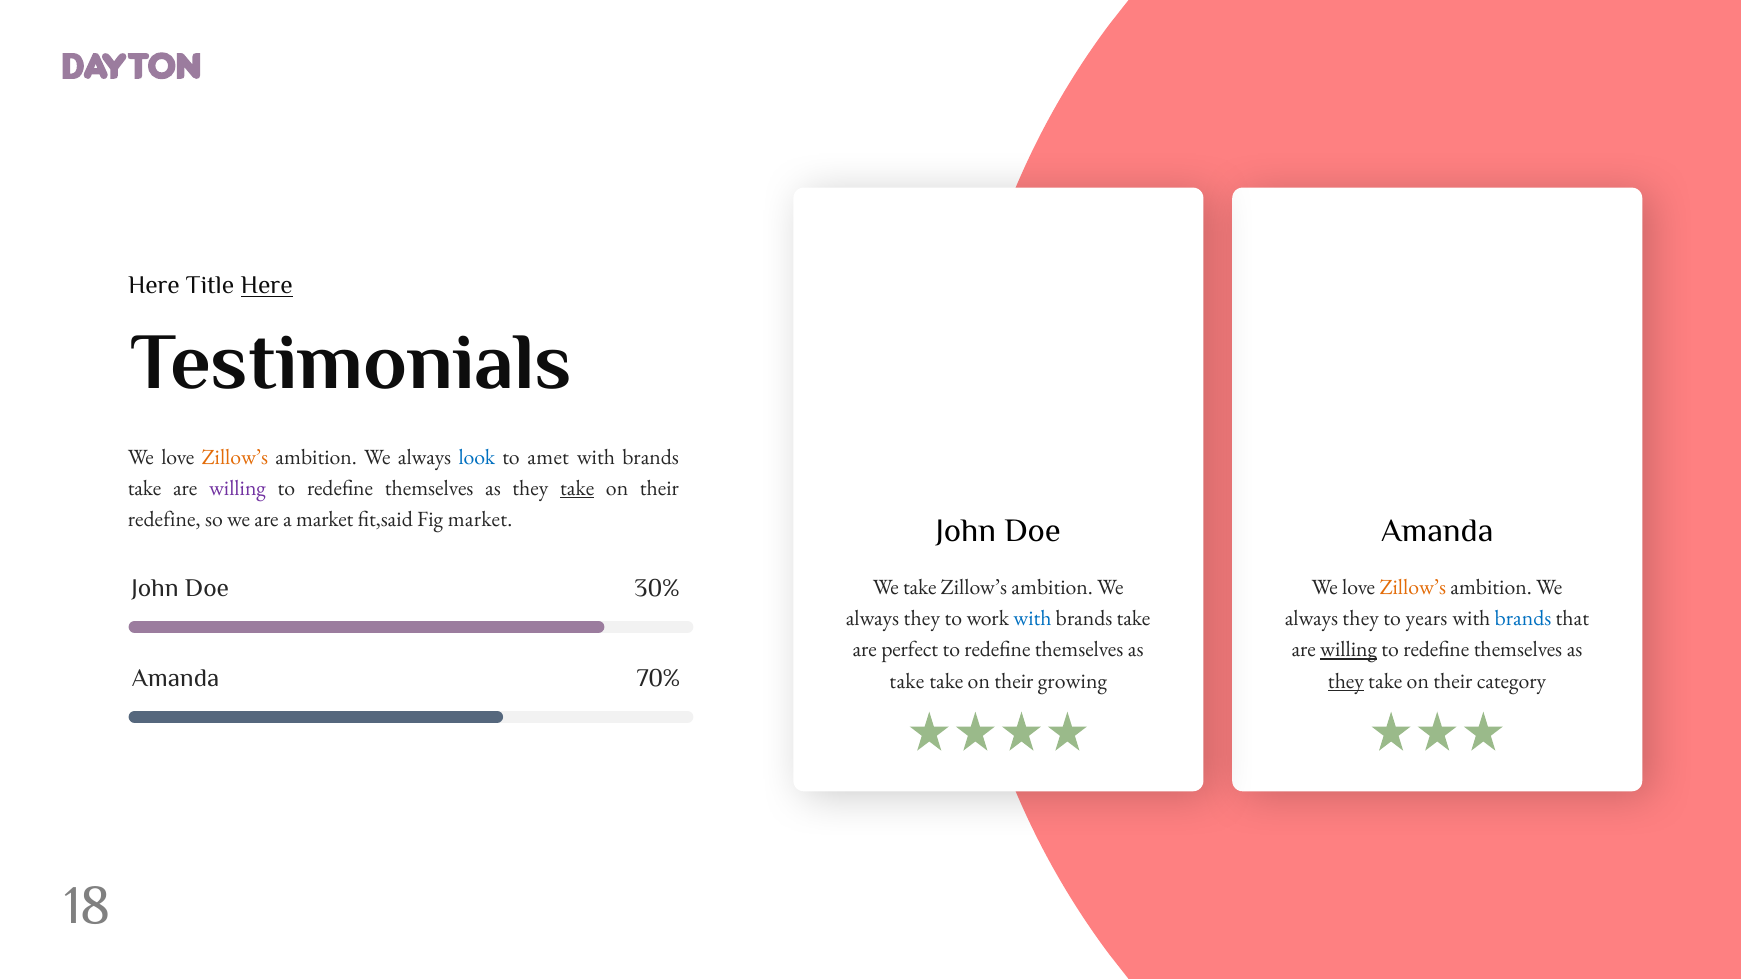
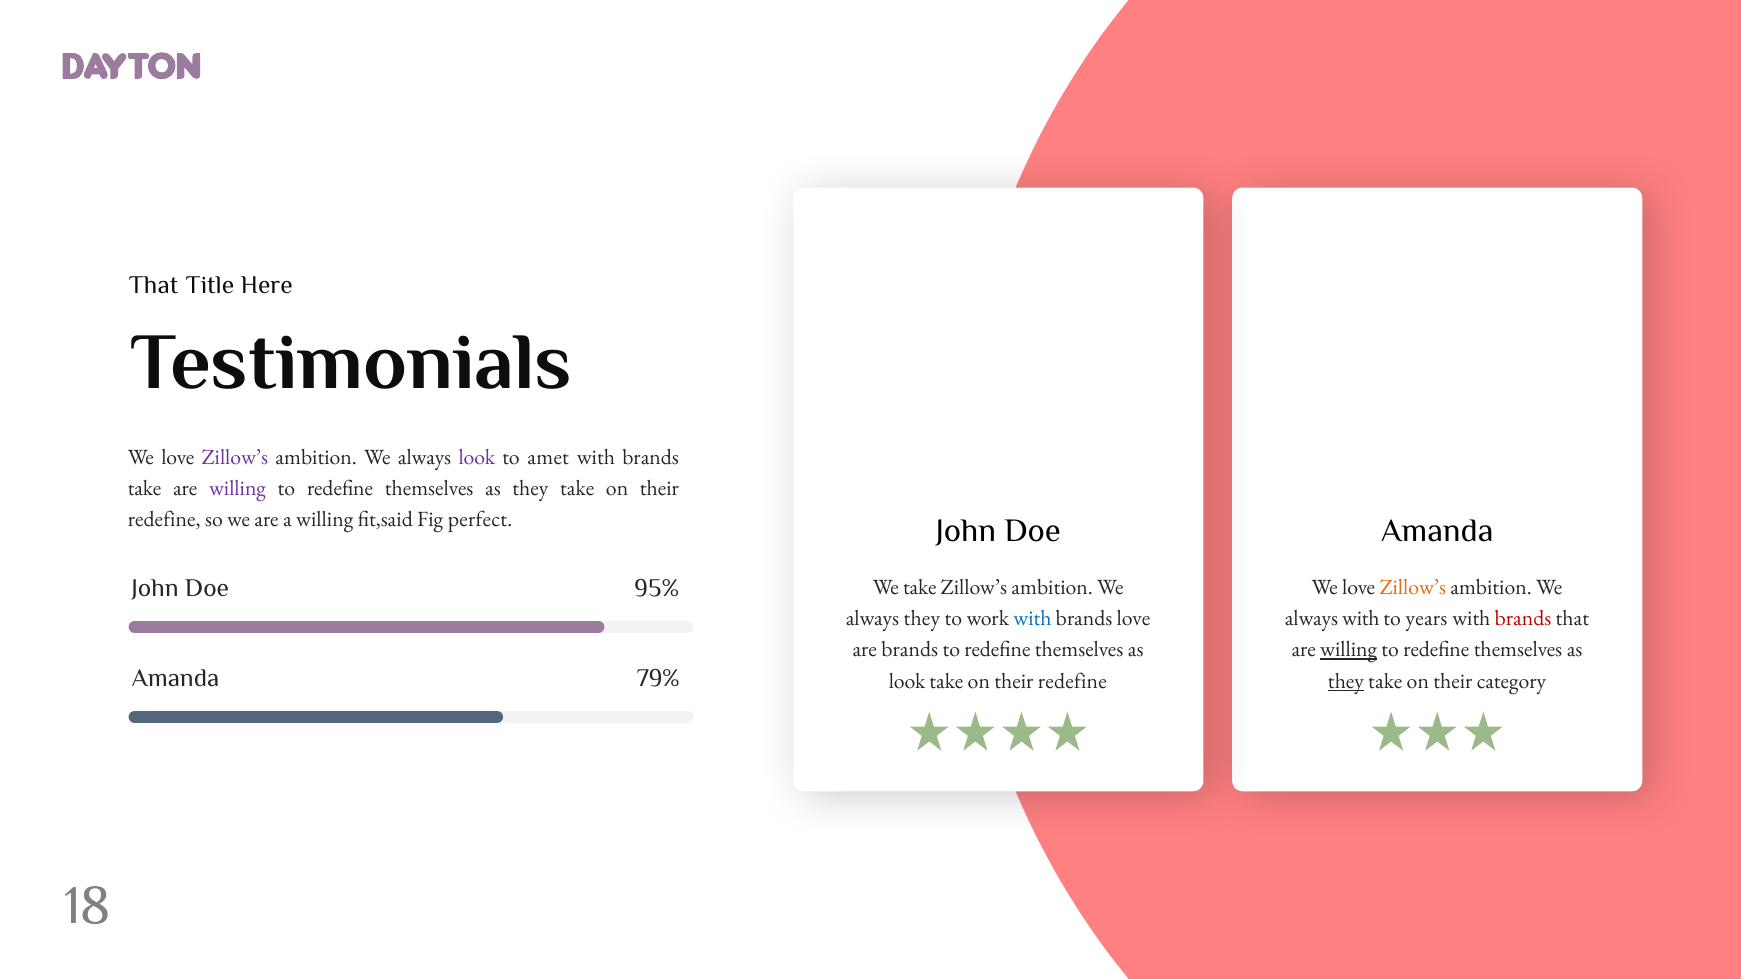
Here at (154, 286): Here -> That
Here at (267, 286) underline: present -> none
Zillow’s at (235, 457) colour: orange -> purple
look at (477, 457) colour: blue -> purple
take at (577, 488) underline: present -> none
a market: market -> willing
Fig market: market -> perfect
30%: 30% -> 95%
take at (1134, 619): take -> love
they at (1361, 619): they -> with
brands at (1523, 619) colour: blue -> red
are perfect: perfect -> brands
70%: 70% -> 79%
take at (907, 681): take -> look
growing at (1072, 681): growing -> redefine
